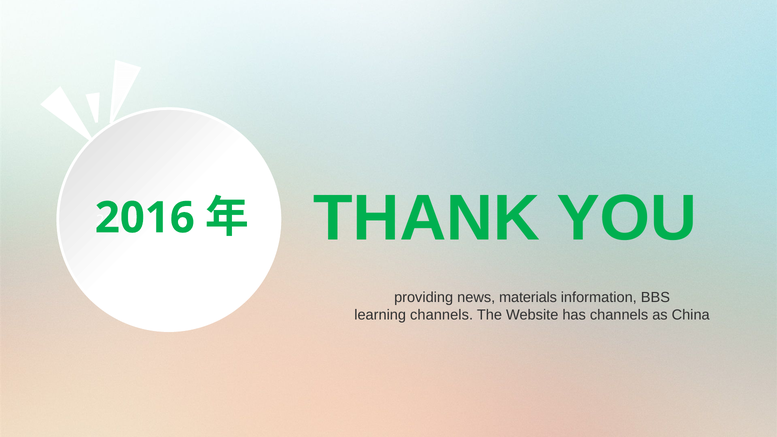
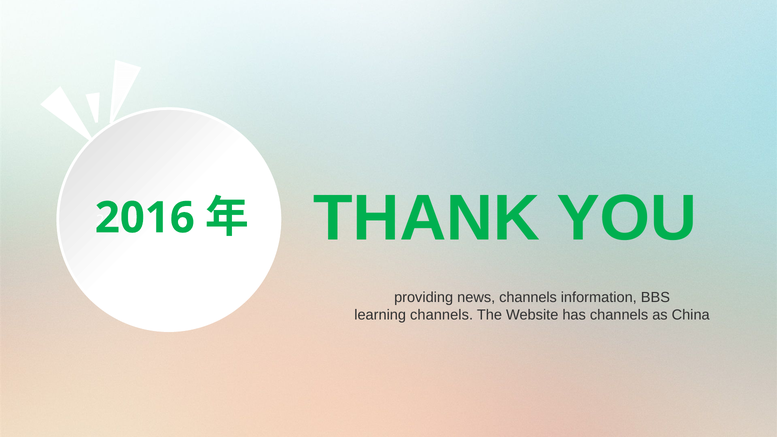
news materials: materials -> channels
